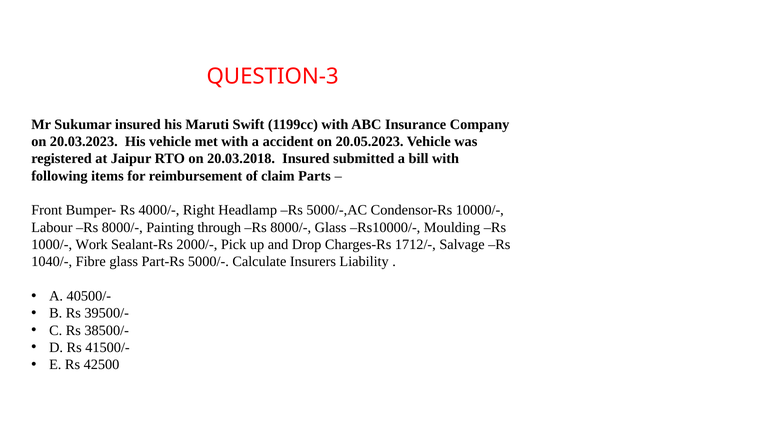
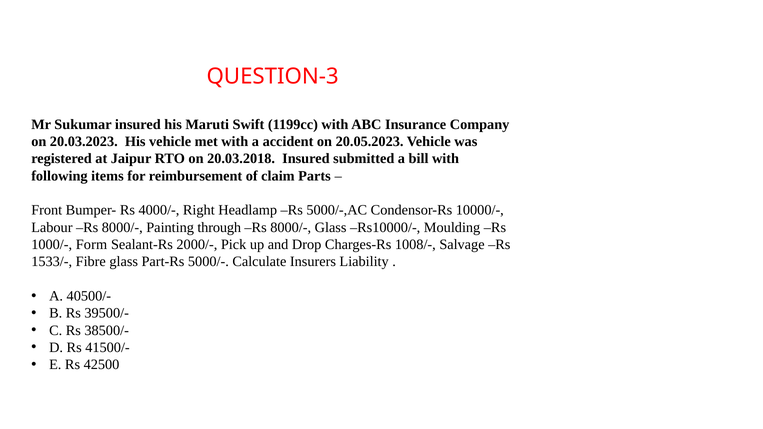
Work: Work -> Form
1712/-: 1712/- -> 1008/-
1040/-: 1040/- -> 1533/-
